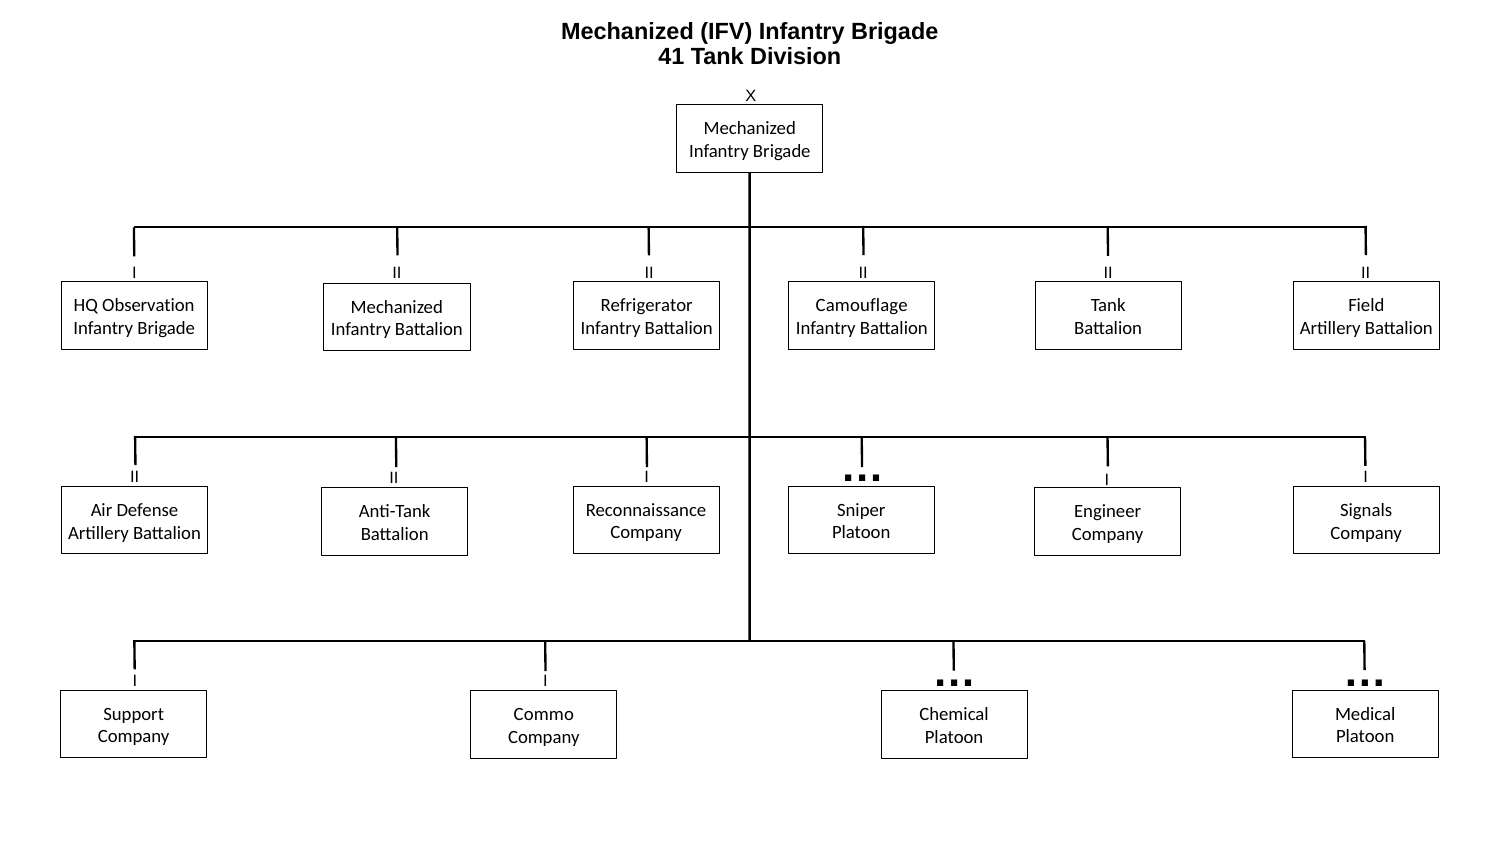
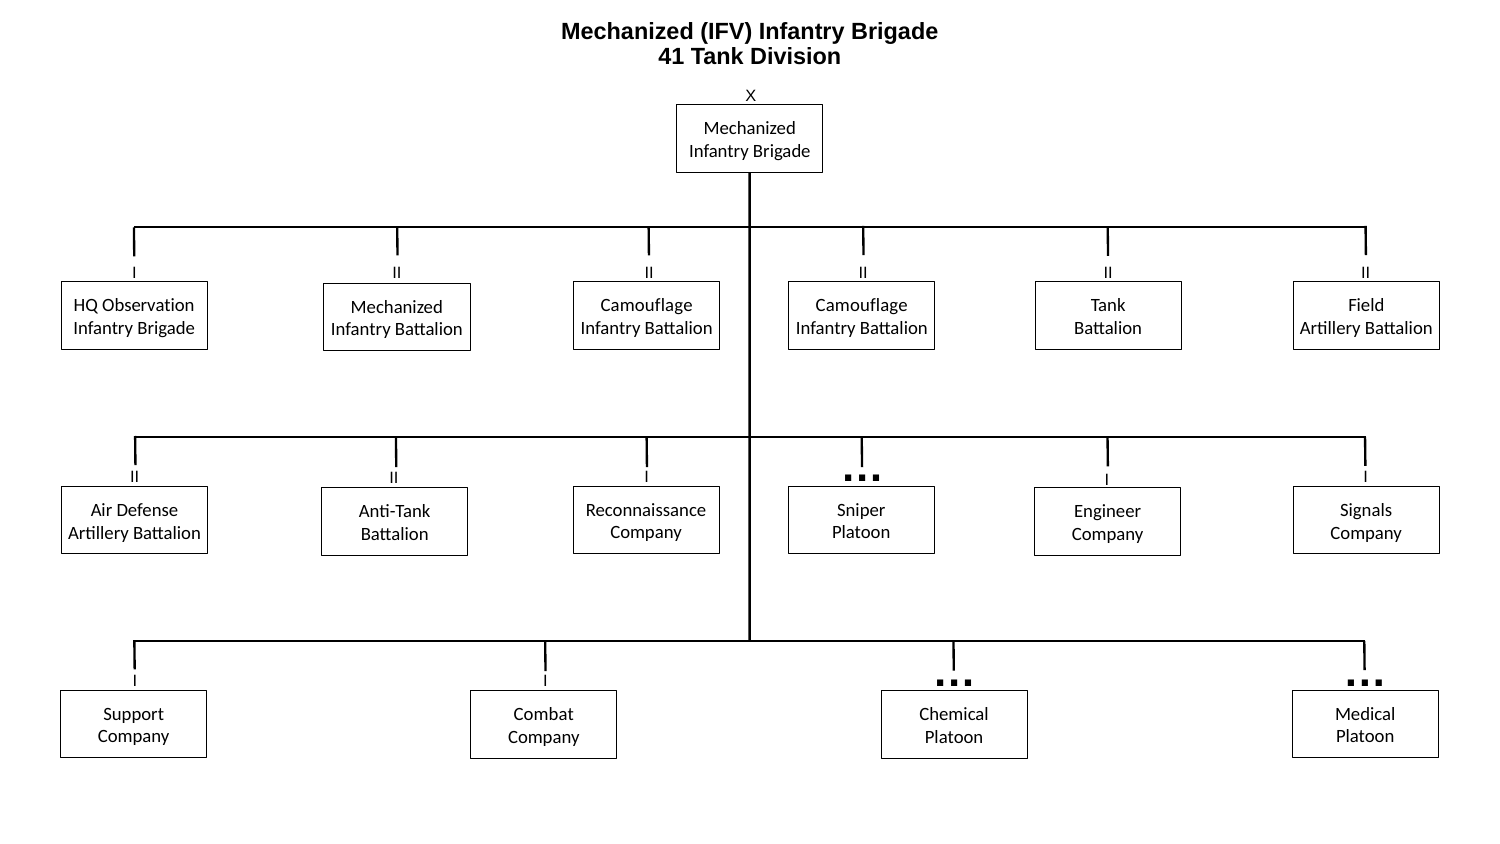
Refrigerator at (647, 306): Refrigerator -> Camouflage
Commo: Commo -> Combat
